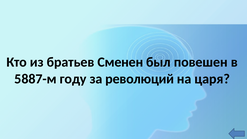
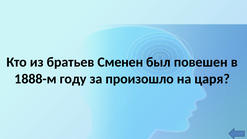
5887-м: 5887-м -> 1888-м
революций: революций -> произошло
